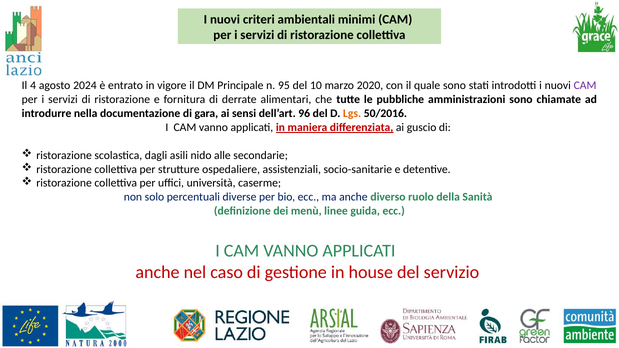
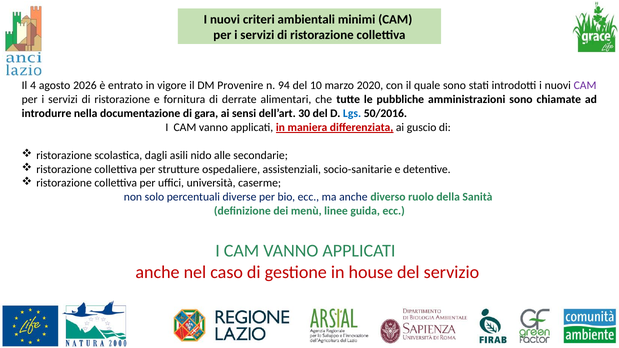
2024: 2024 -> 2026
Principale: Principale -> Provenire
95: 95 -> 94
96: 96 -> 30
Lgs colour: orange -> blue
